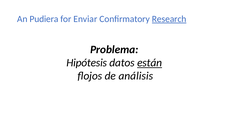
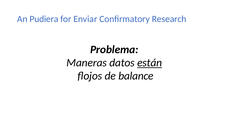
Research underline: present -> none
Hipótesis: Hipótesis -> Maneras
análisis: análisis -> balance
